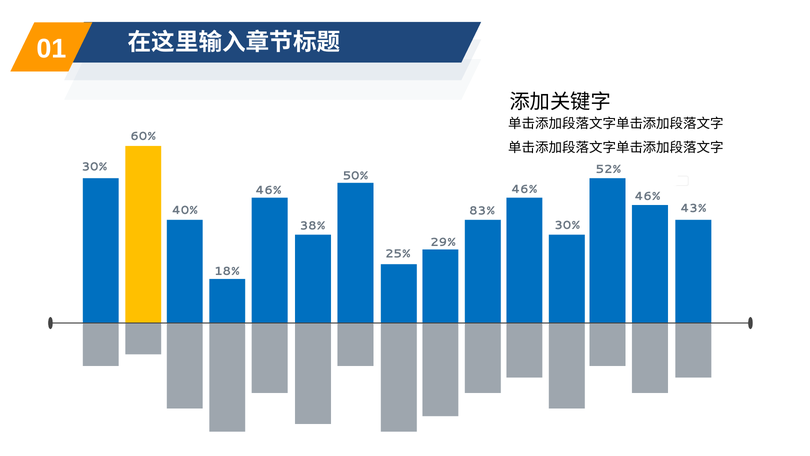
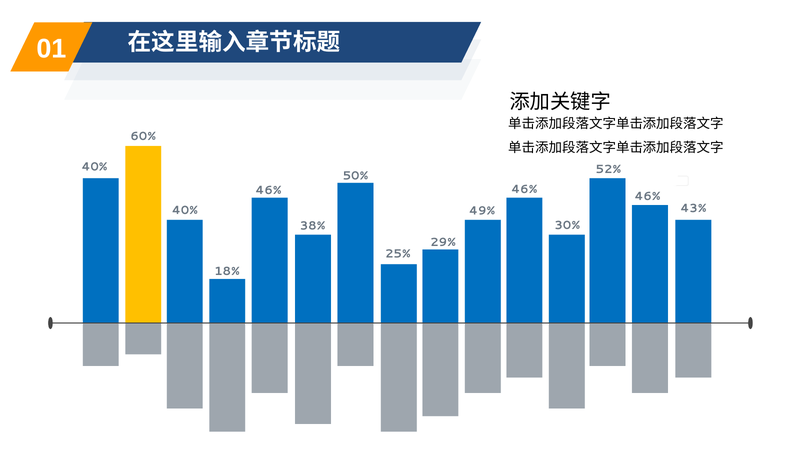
30% at (94, 166): 30% -> 40%
83%: 83% -> 49%
